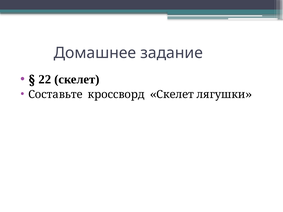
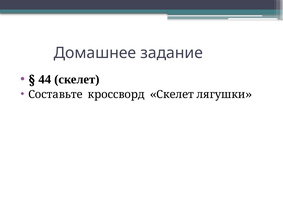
22: 22 -> 44
